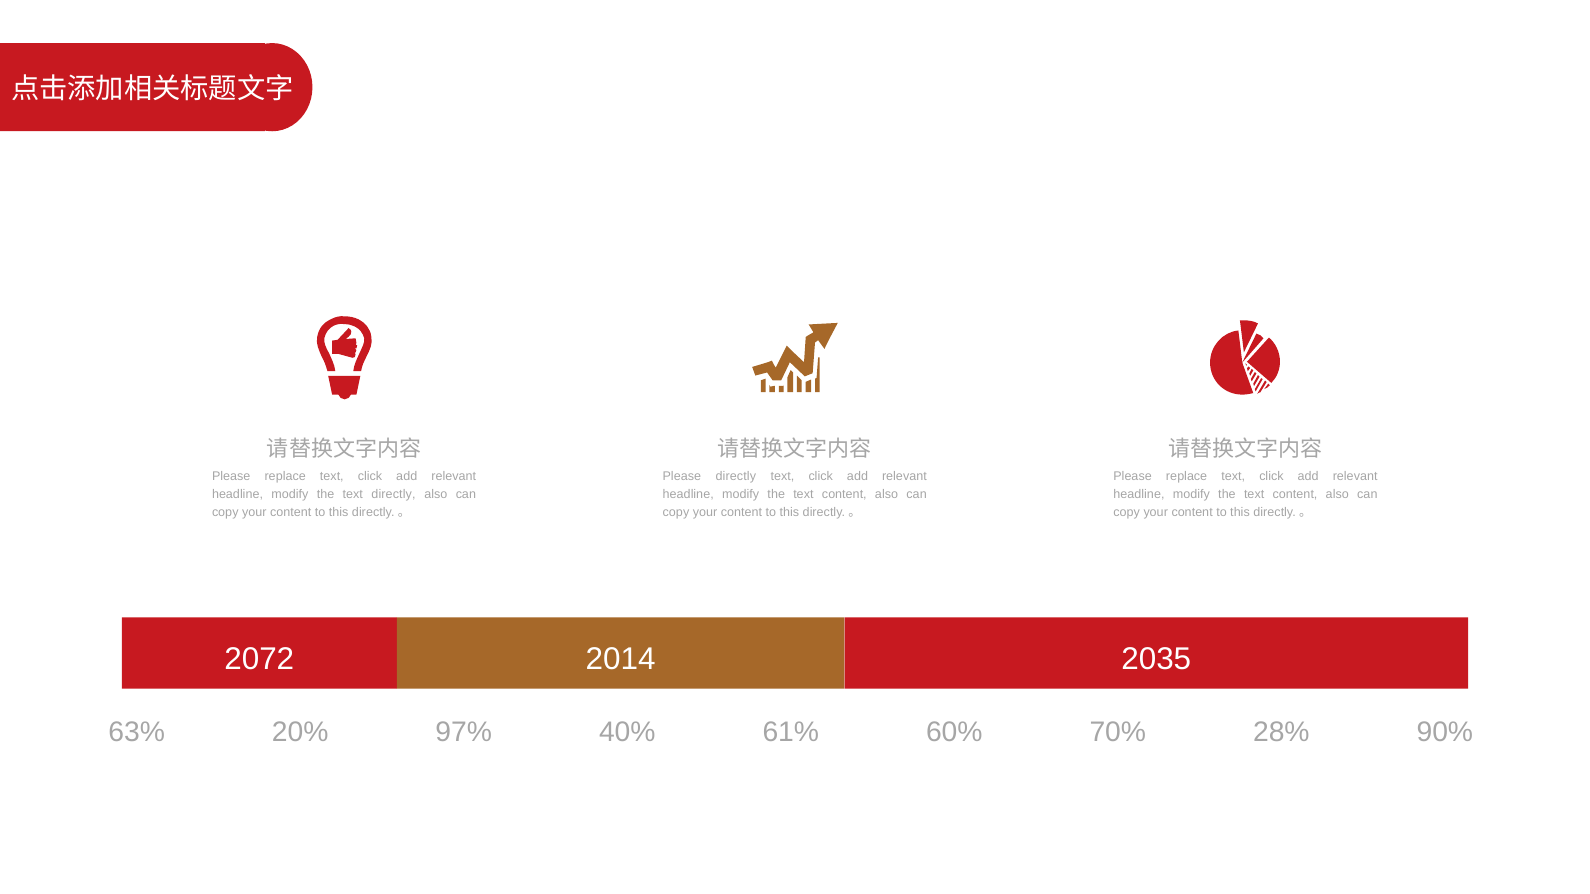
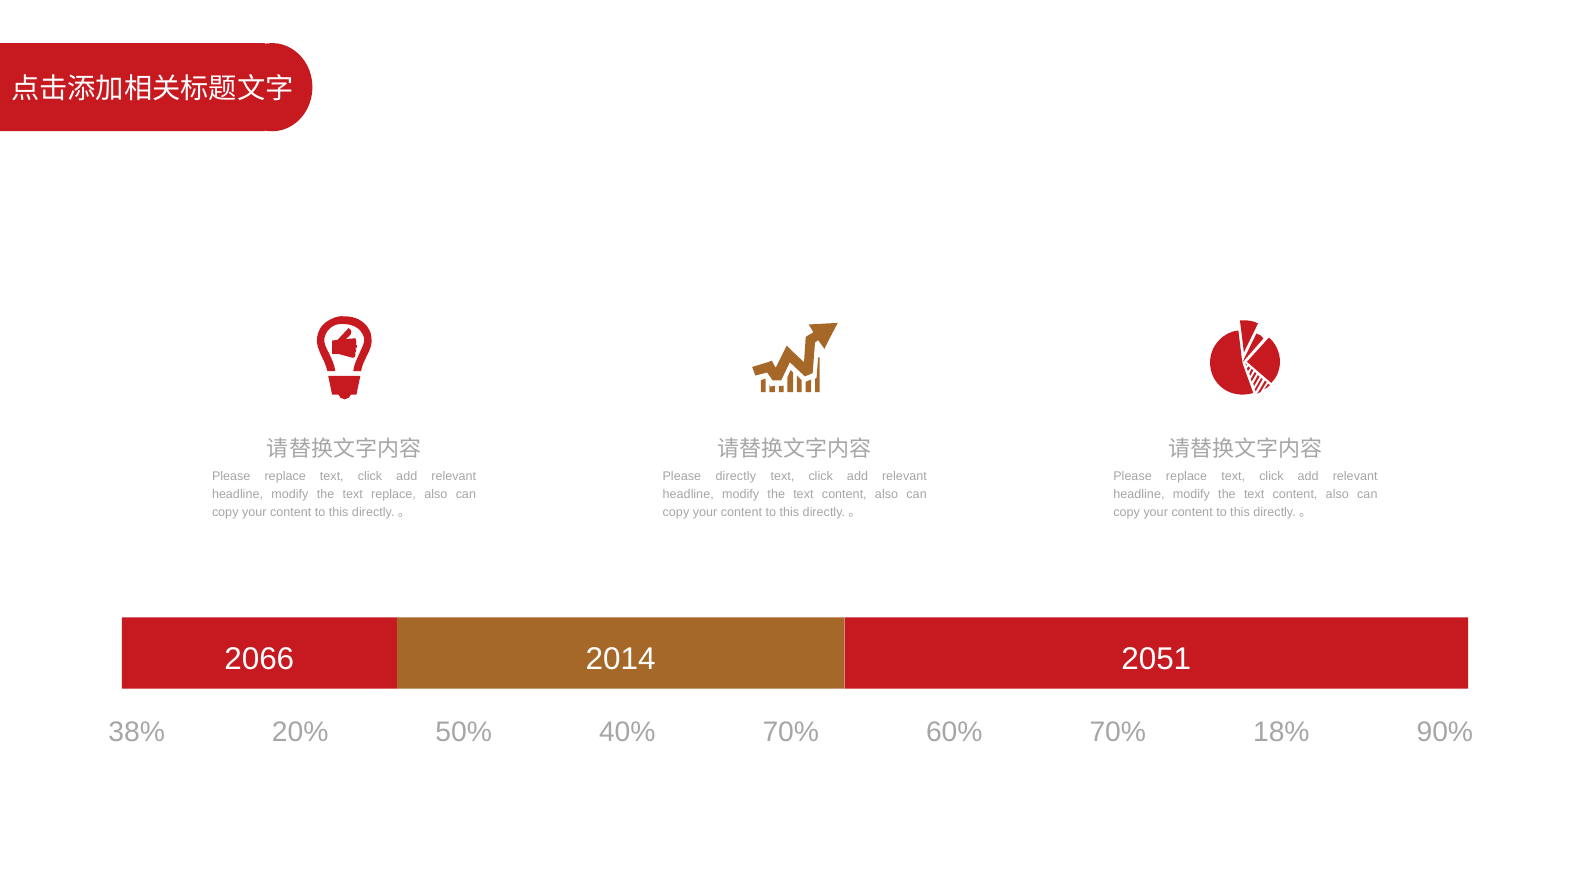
text directly: directly -> replace
2072: 2072 -> 2066
2035: 2035 -> 2051
63%: 63% -> 38%
97%: 97% -> 50%
40% 61%: 61% -> 70%
28%: 28% -> 18%
